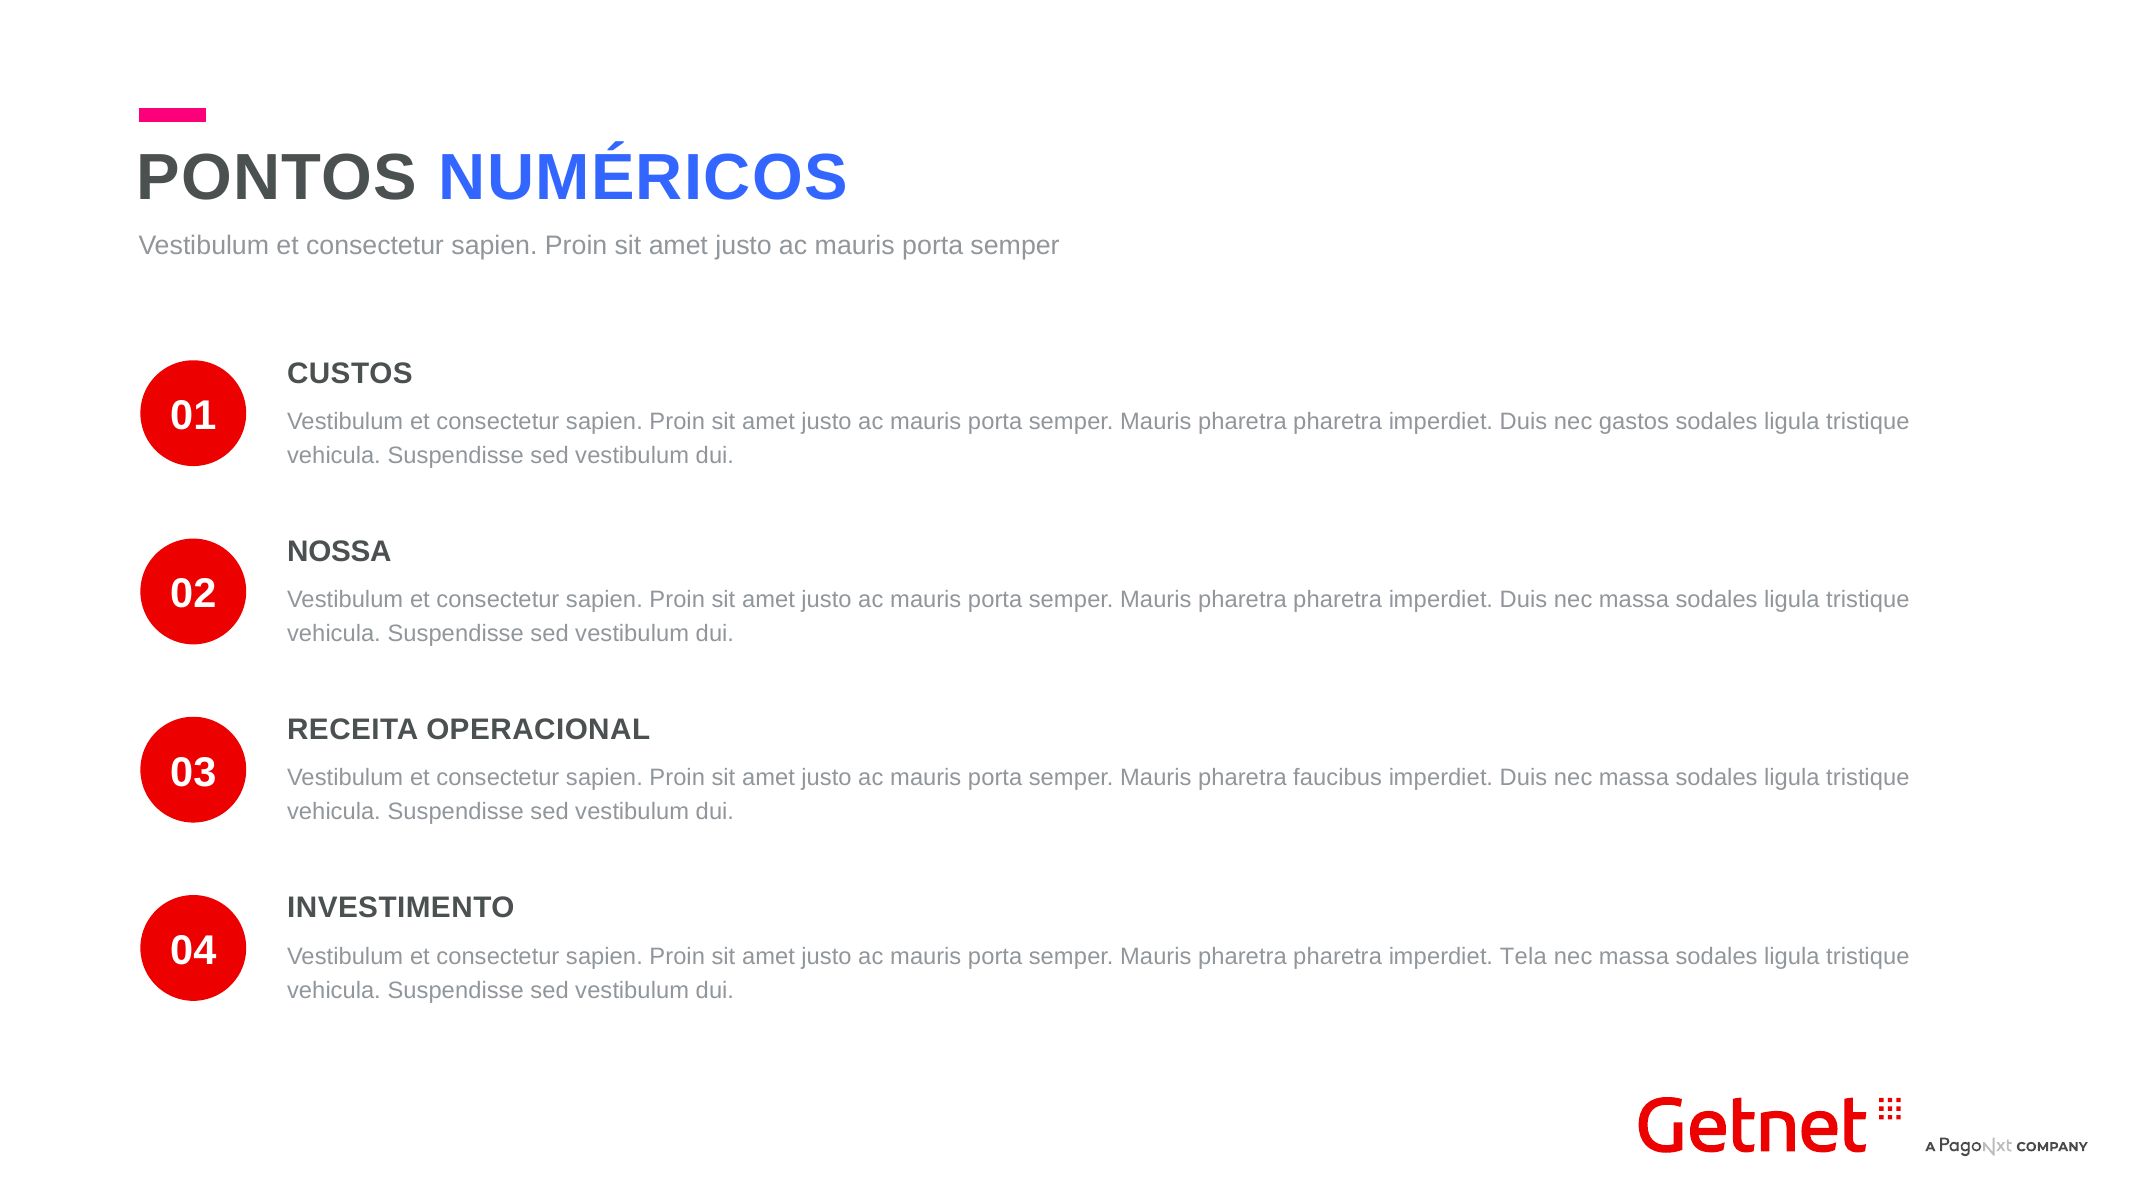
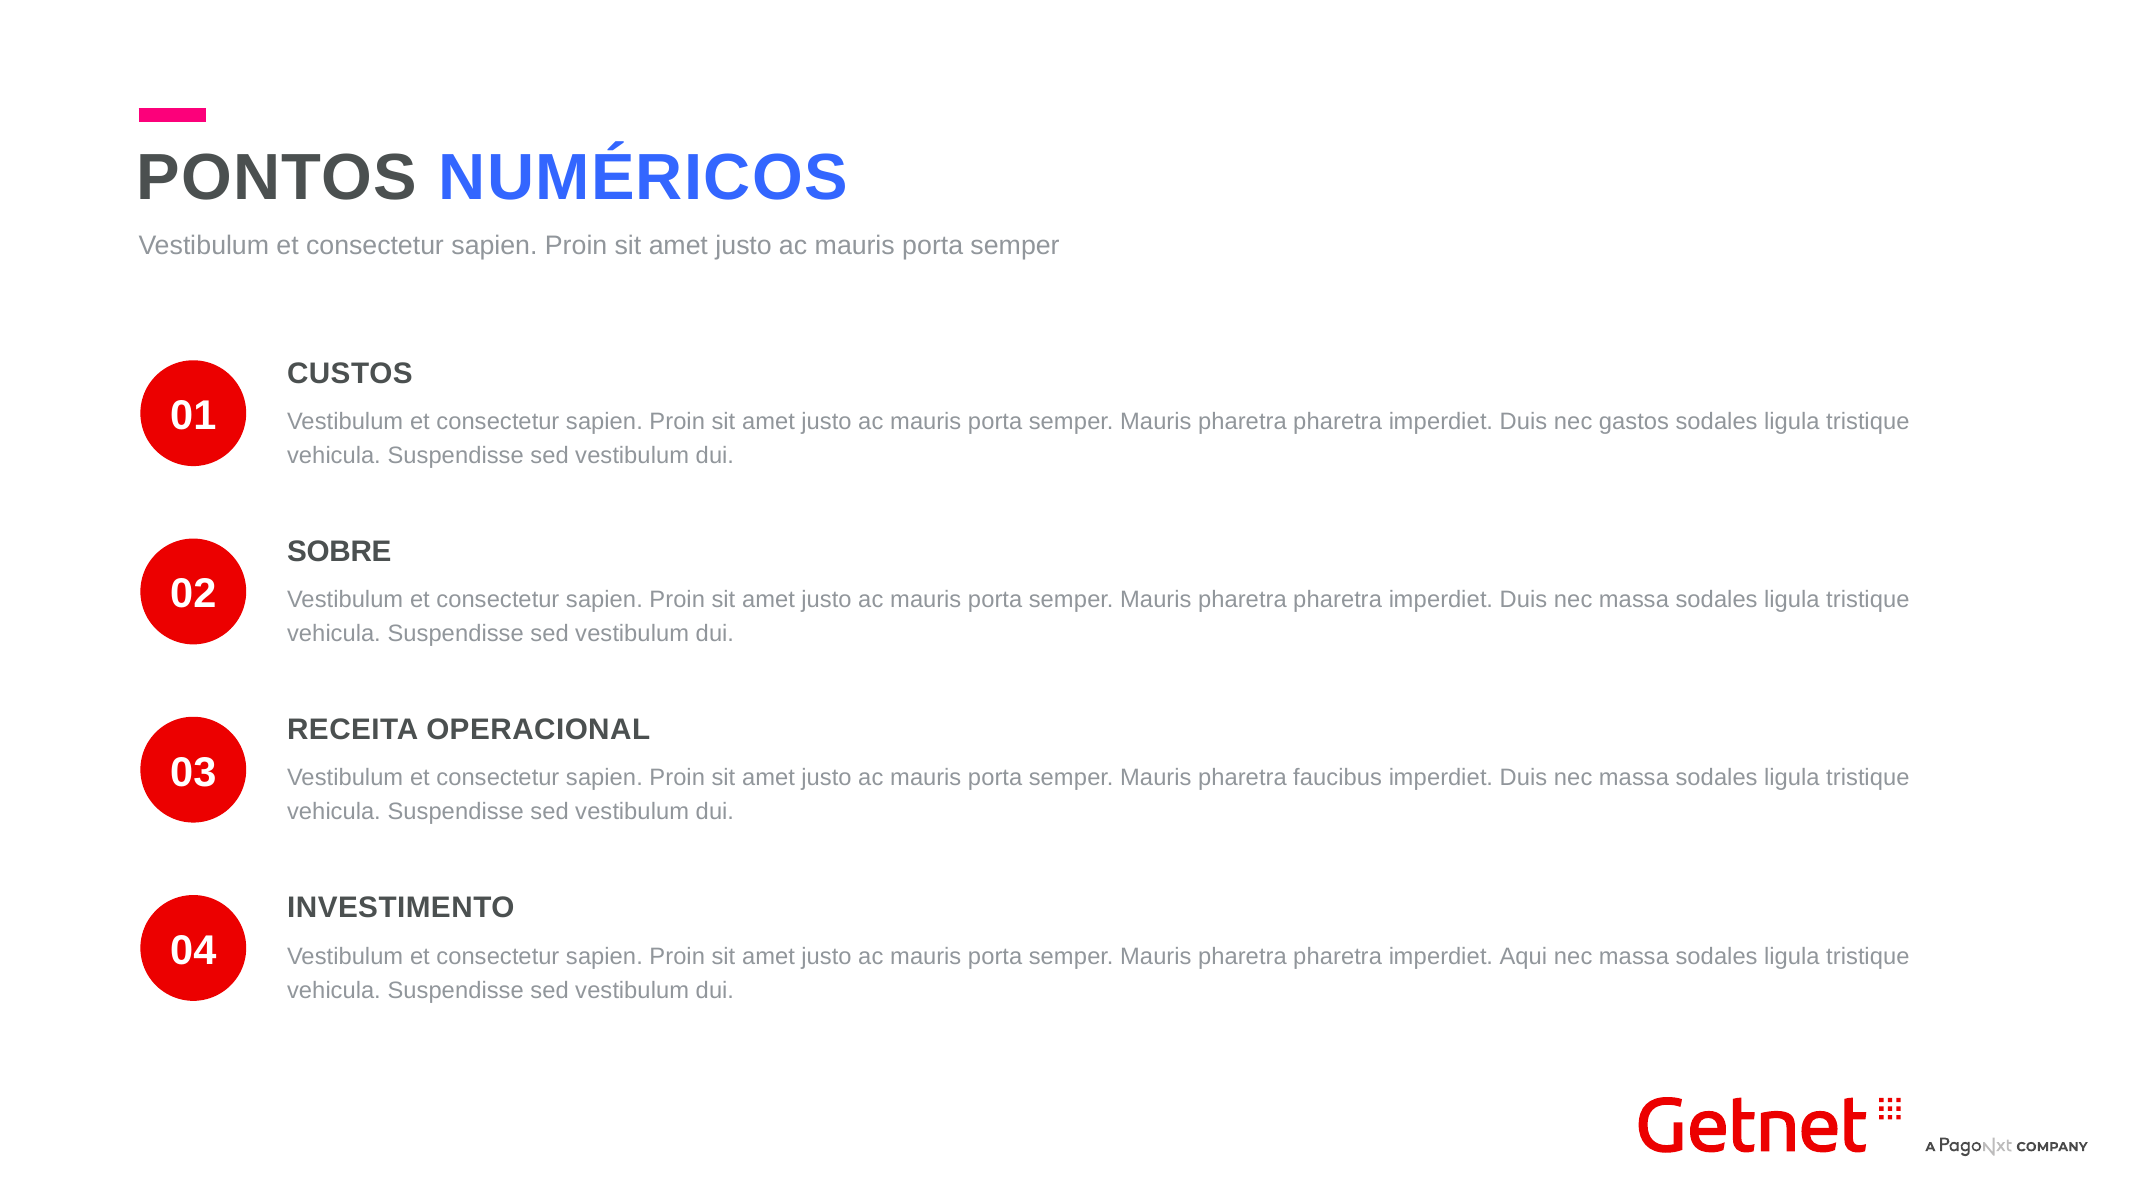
NOSSA: NOSSA -> SOBRE
Tela: Tela -> Aqui
